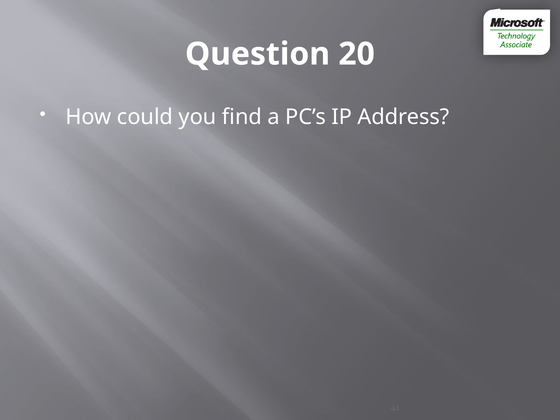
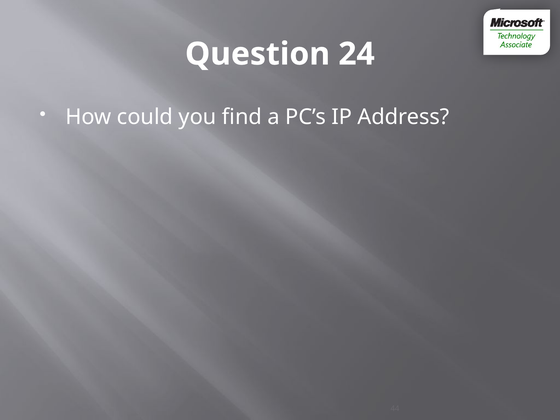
20: 20 -> 24
